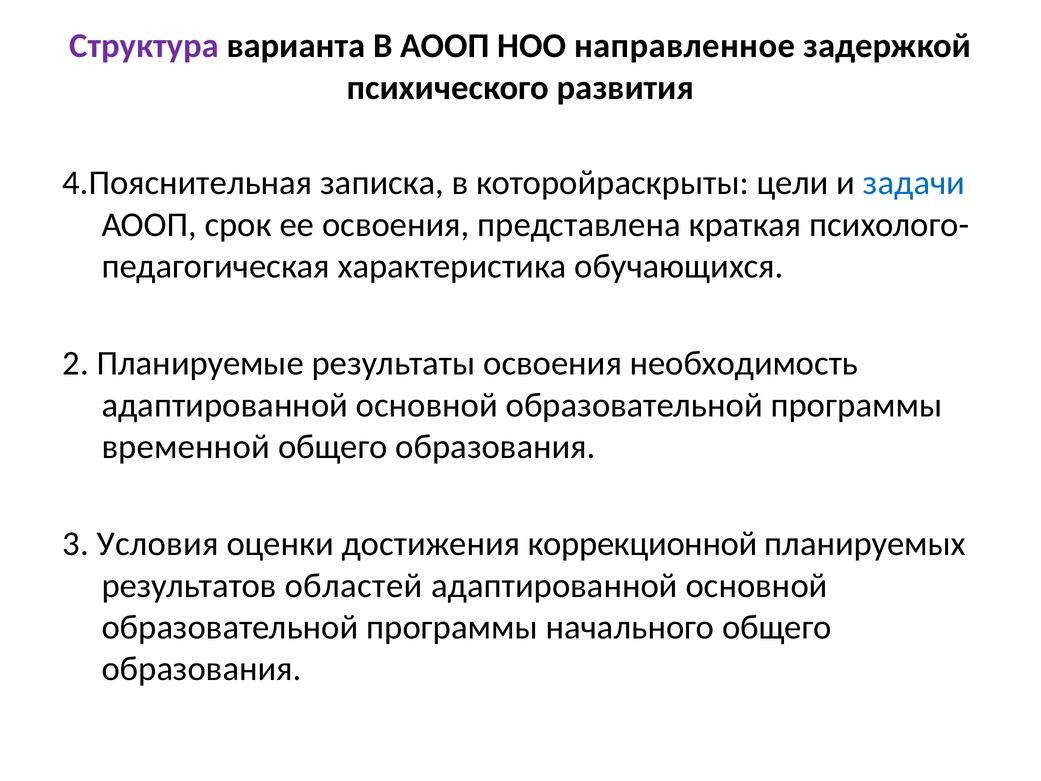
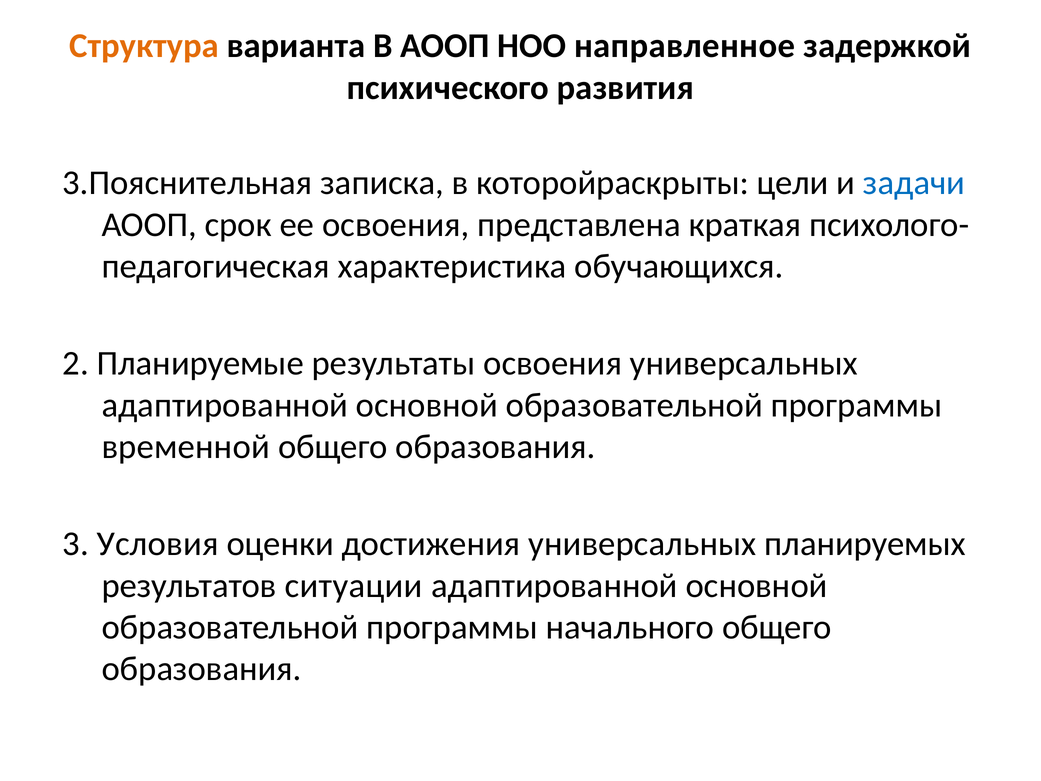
Структура colour: purple -> orange
4.Пояснительная: 4.Пояснительная -> 3.Пояснительная
освоения необходимость: необходимость -> универсальных
достижения коррекционной: коррекционной -> универсальных
областей: областей -> ситуации
